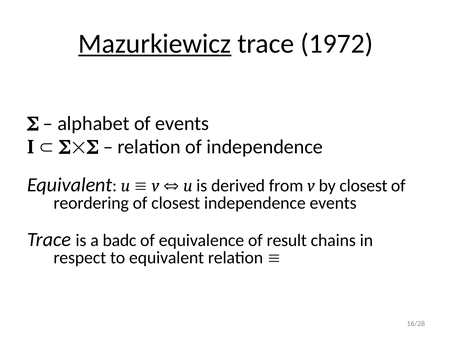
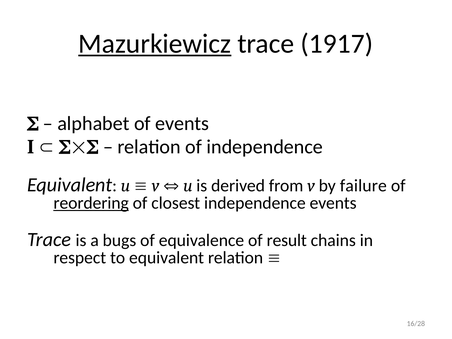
1972: 1972 -> 1917
by closest: closest -> failure
reordering underline: none -> present
badc: badc -> bugs
